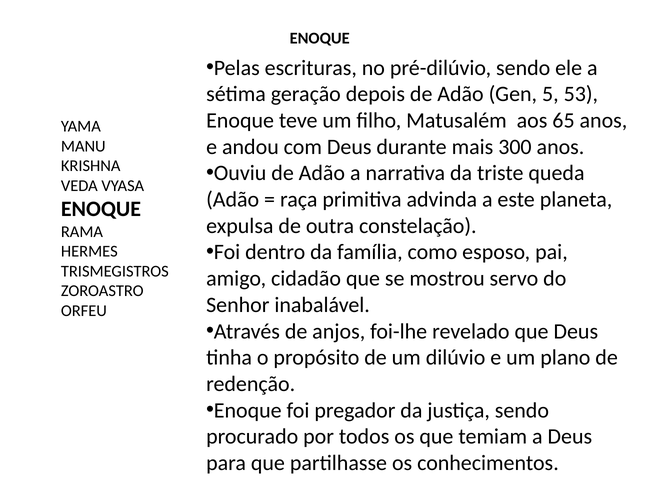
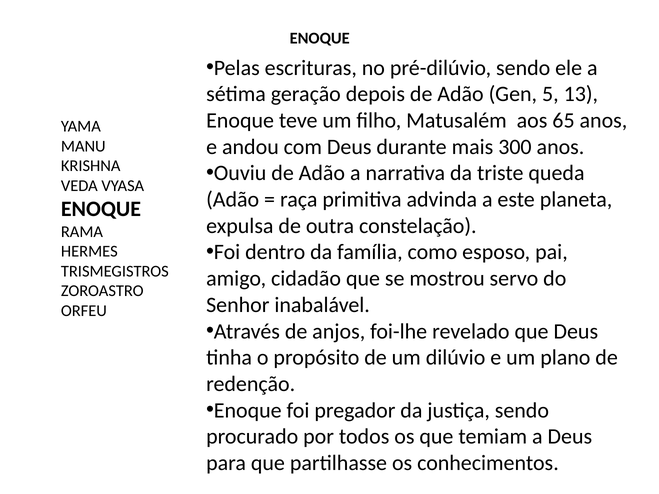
53: 53 -> 13
